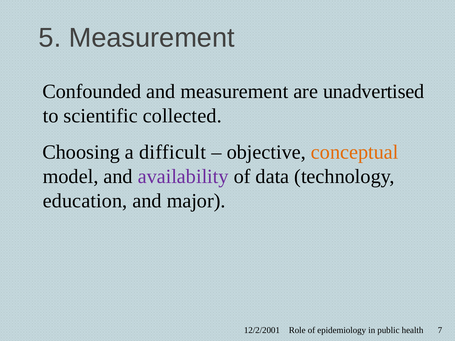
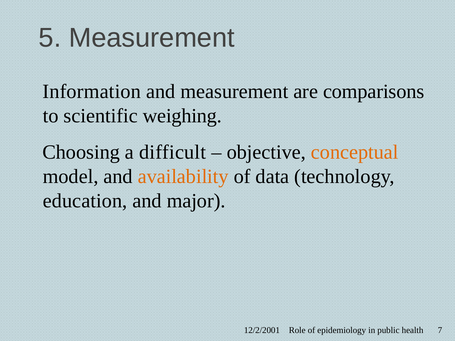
Confounded: Confounded -> Information
unadvertised: unadvertised -> comparisons
collected: collected -> weighing
availability colour: purple -> orange
